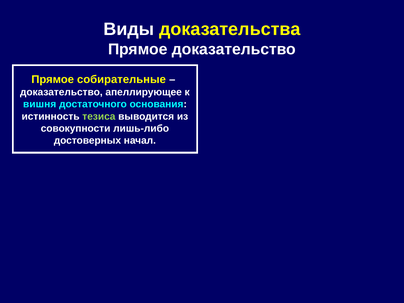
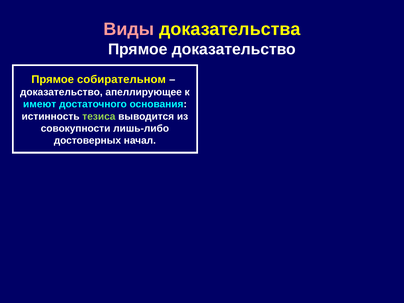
Виды colour: white -> pink
собирательные: собирательные -> собирательном
вишня: вишня -> имеют
